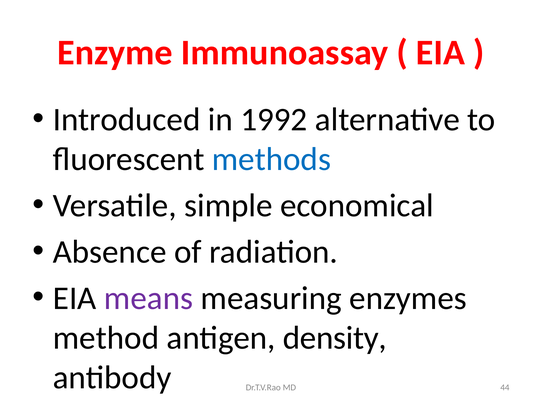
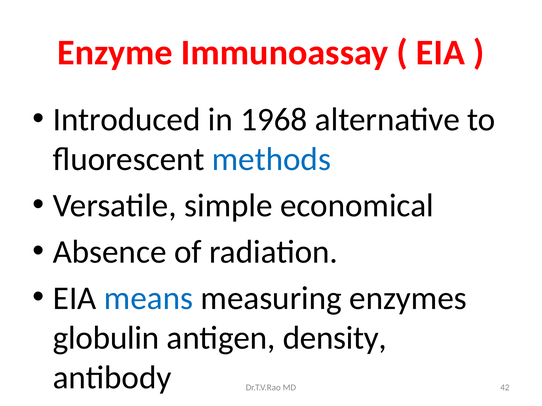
1992: 1992 -> 1968
means colour: purple -> blue
method: method -> globulin
44: 44 -> 42
